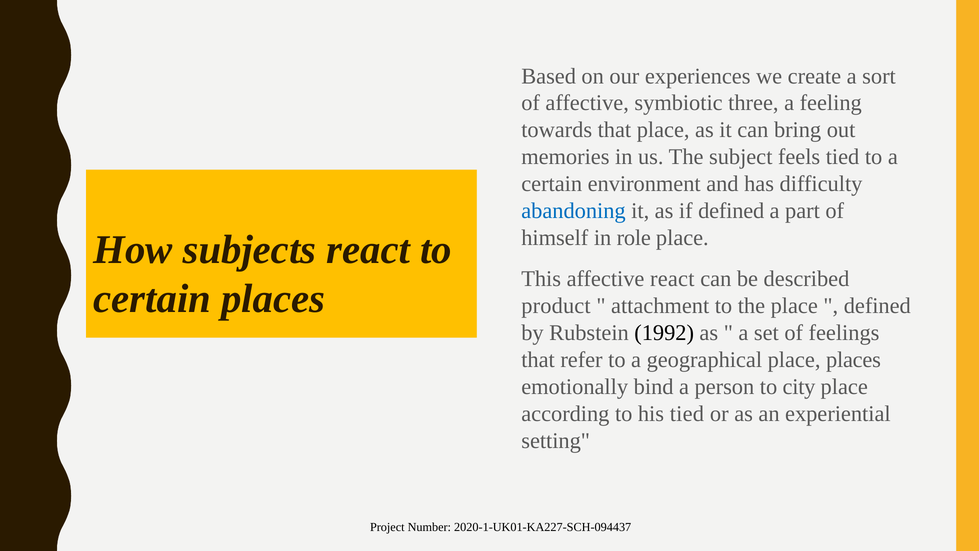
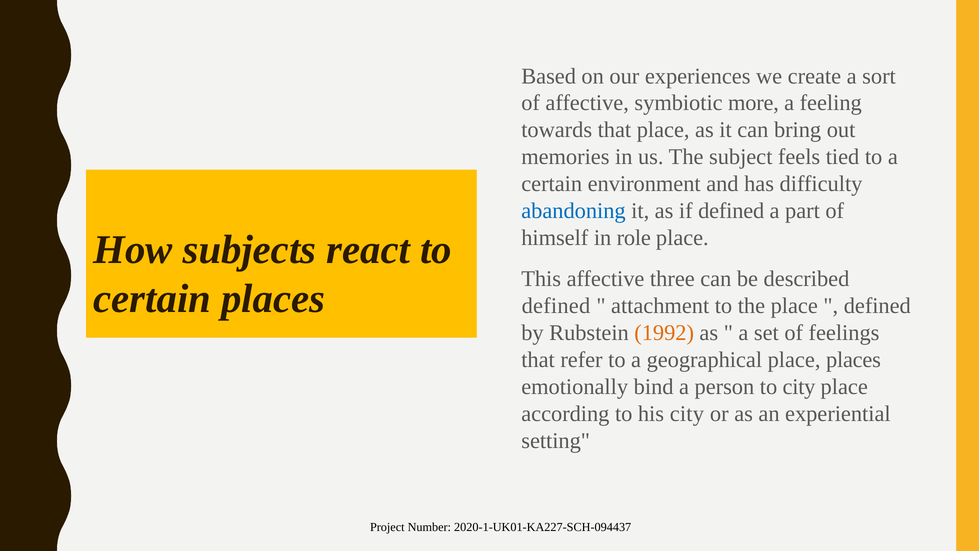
three: three -> more
affective react: react -> three
product at (556, 306): product -> defined
1992 colour: black -> orange
his tied: tied -> city
